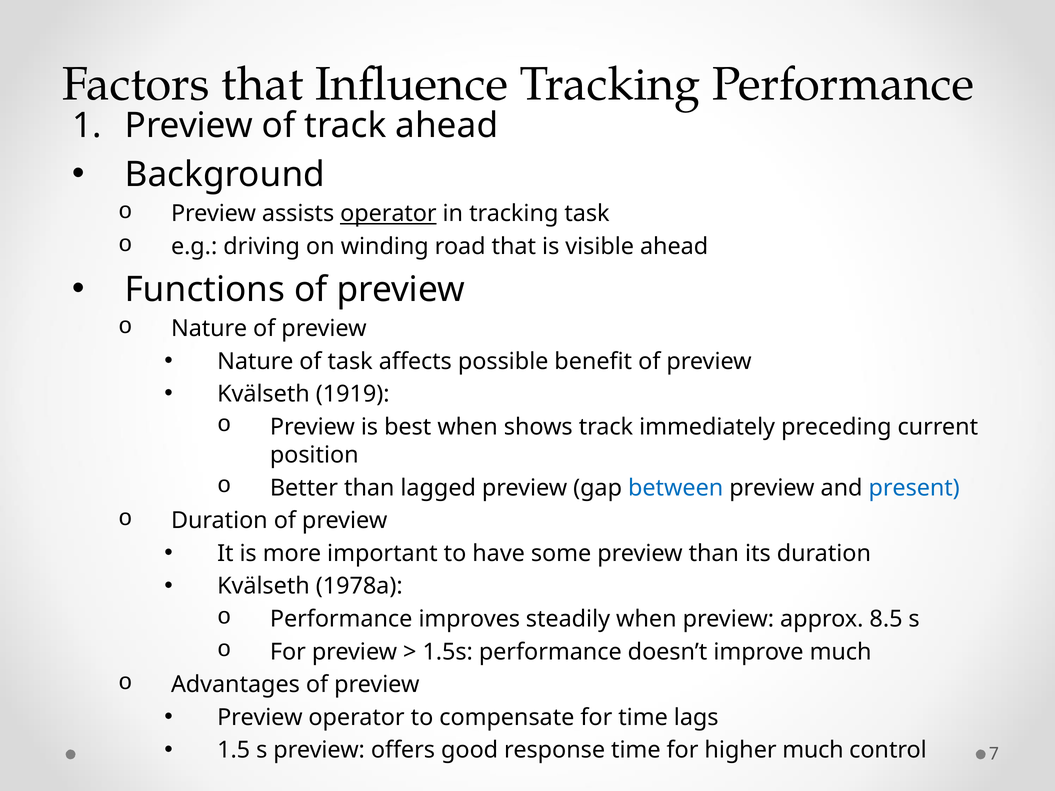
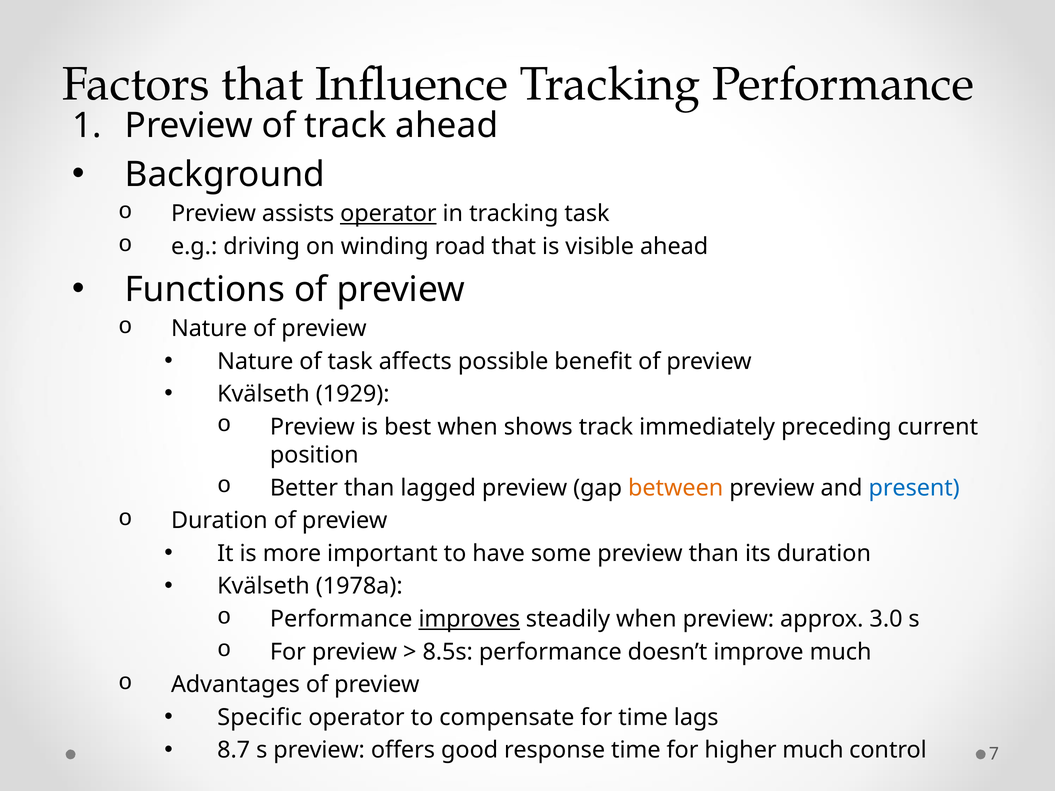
1919: 1919 -> 1929
between colour: blue -> orange
improves underline: none -> present
8.5: 8.5 -> 3.0
1.5s: 1.5s -> 8.5s
Preview at (260, 718): Preview -> Specific
1.5: 1.5 -> 8.7
